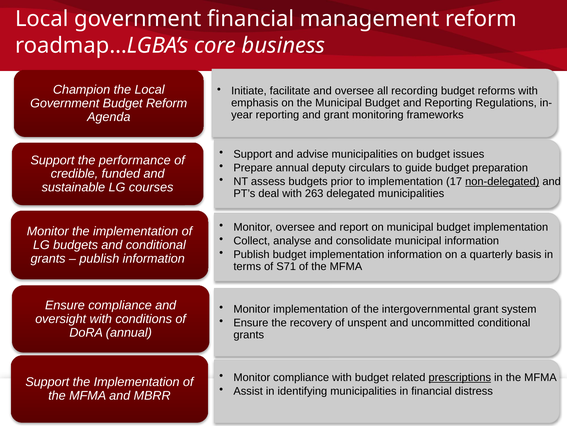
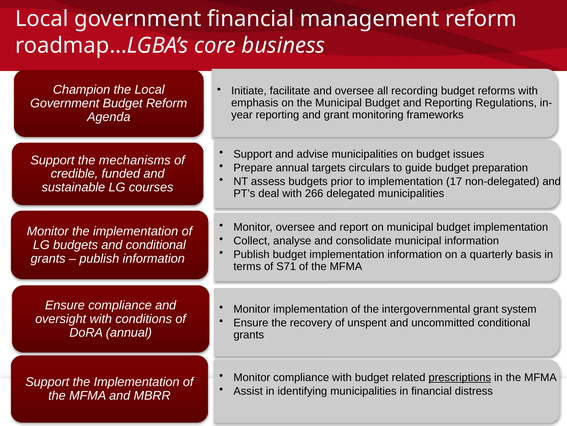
performance: performance -> mechanisms
deputy: deputy -> targets
non-delegated underline: present -> none
263: 263 -> 266
